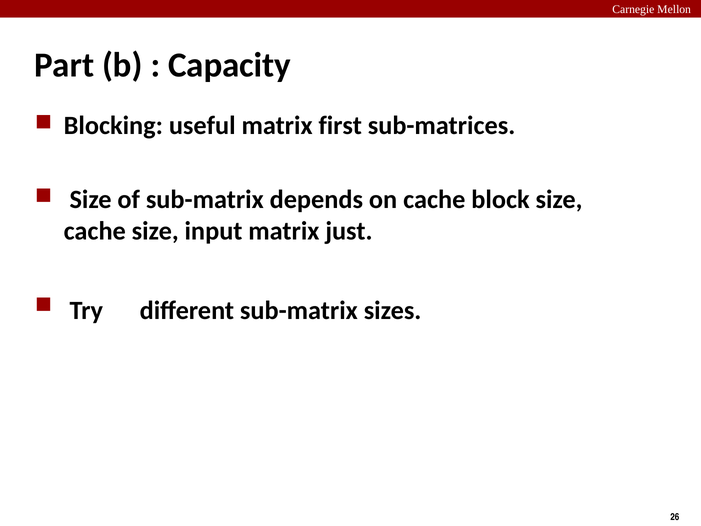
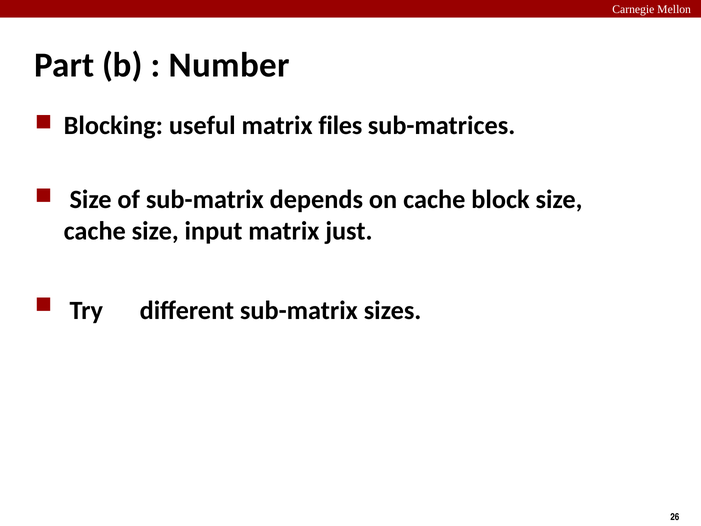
Capacity: Capacity -> Number
first: first -> files
